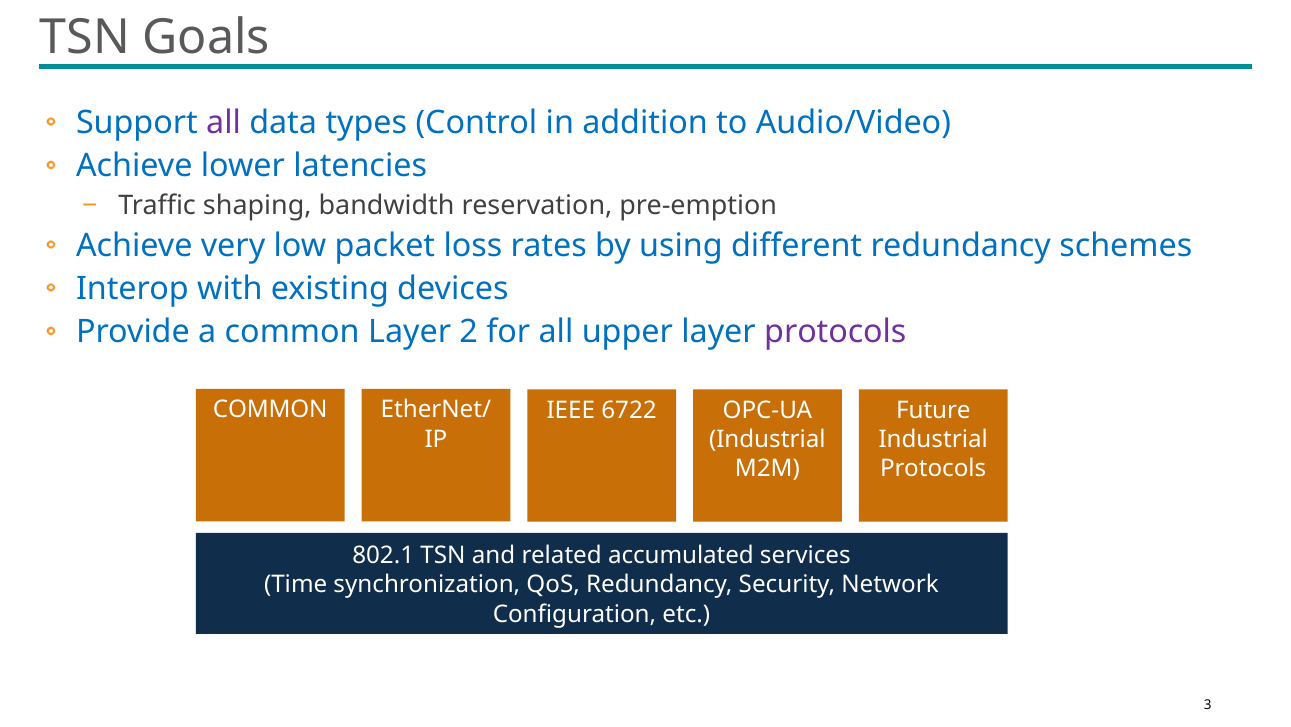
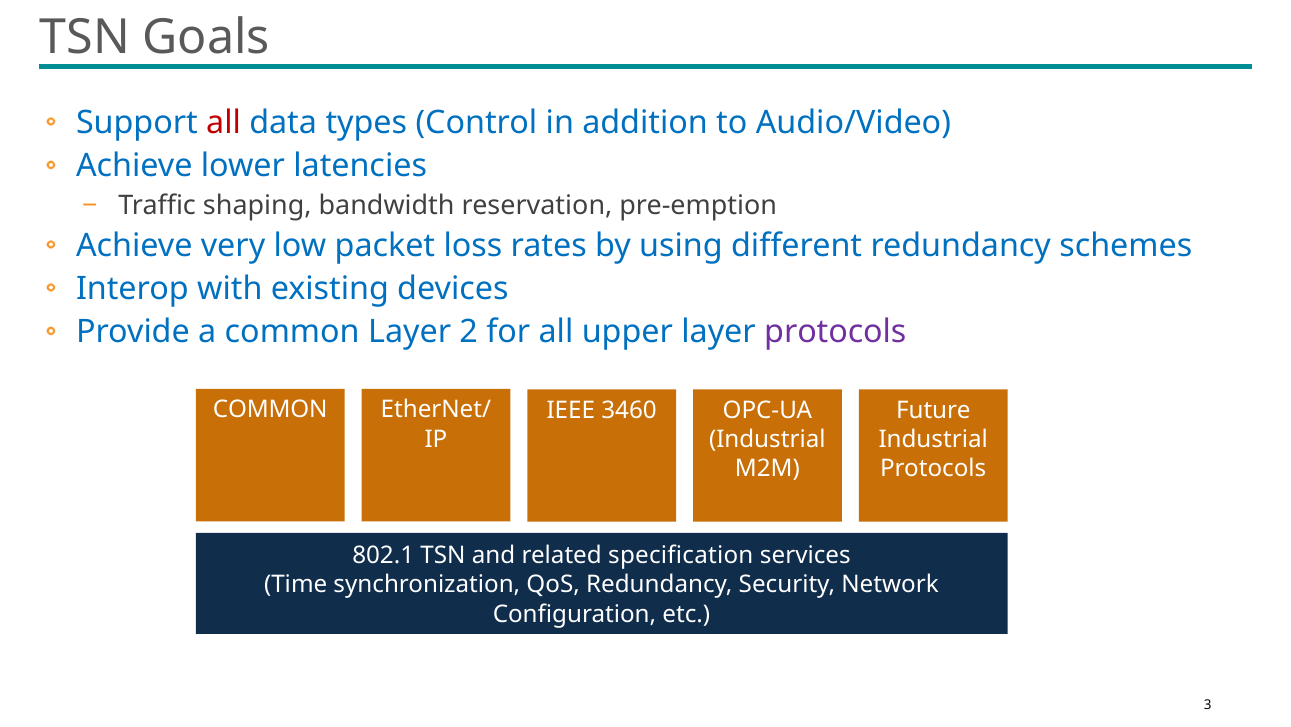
all at (224, 123) colour: purple -> red
6722: 6722 -> 3460
accumulated: accumulated -> specification
